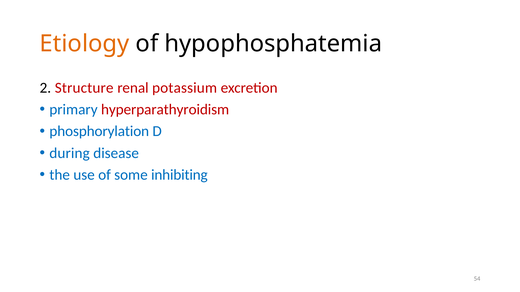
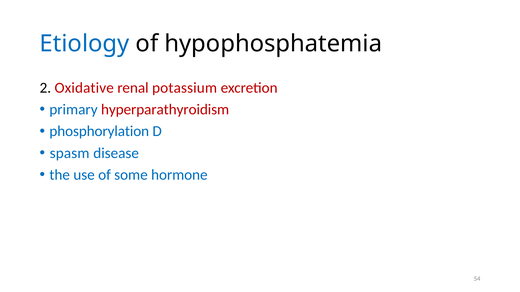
Etiology colour: orange -> blue
Structure: Structure -> Oxidative
during: during -> spasm
inhibiting: inhibiting -> hormone
